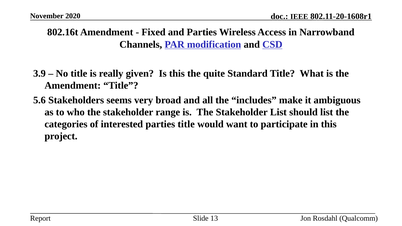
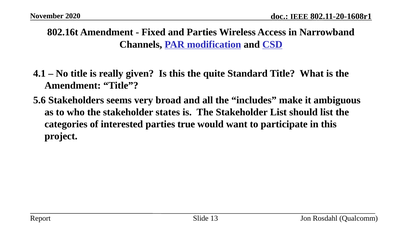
3.9: 3.9 -> 4.1
range: range -> states
parties title: title -> true
